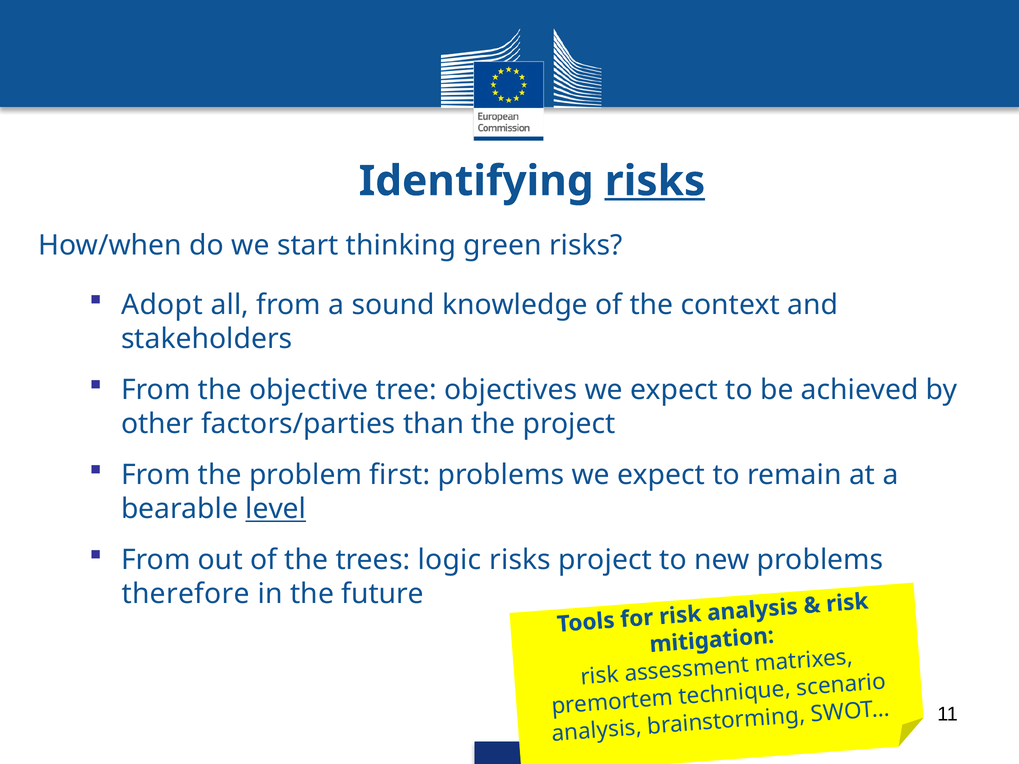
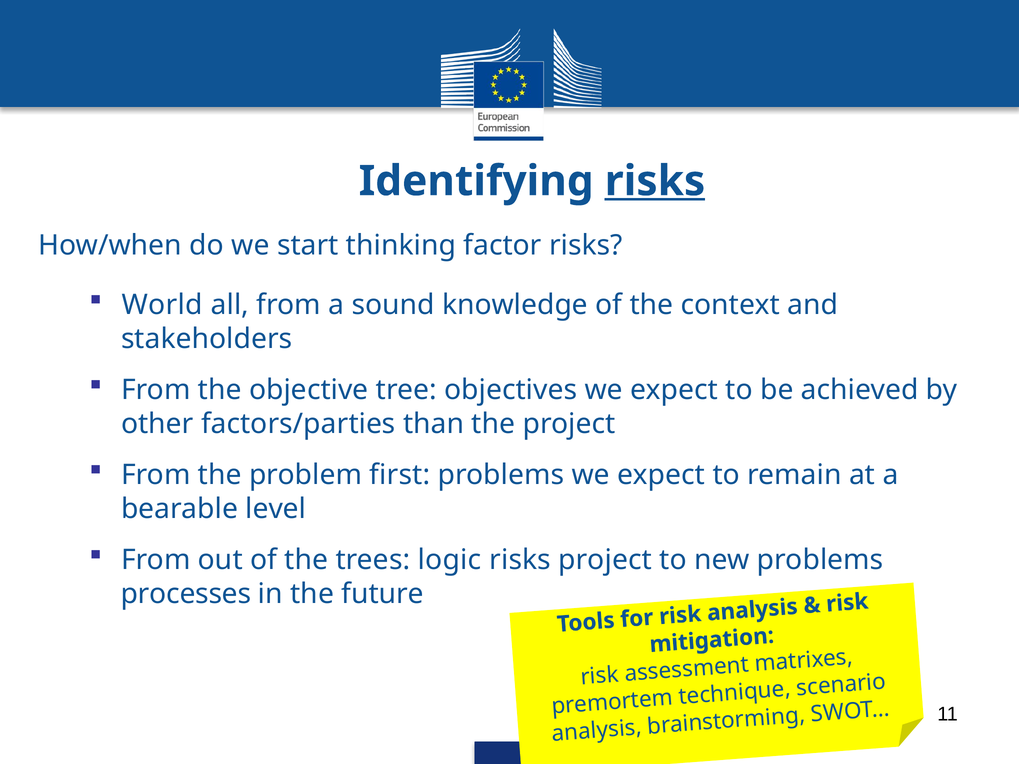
green: green -> factor
Adopt: Adopt -> World
level underline: present -> none
therefore: therefore -> processes
